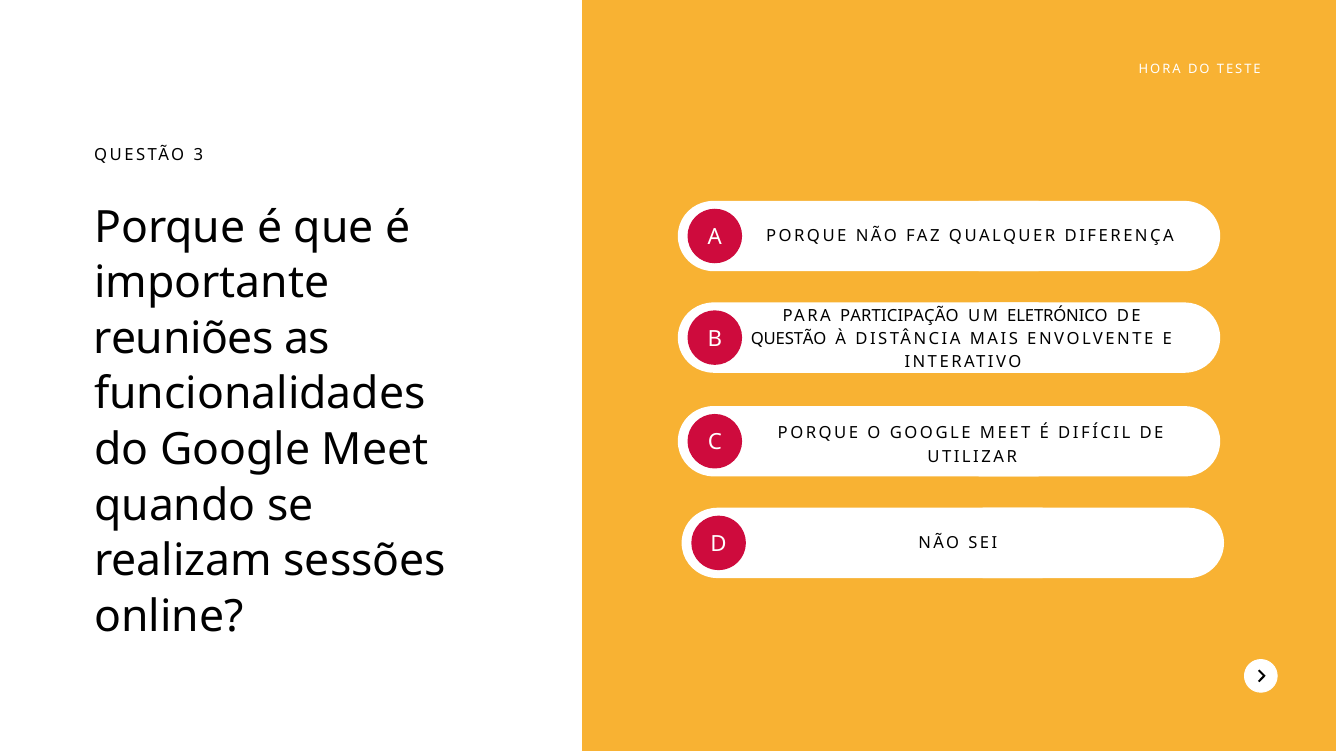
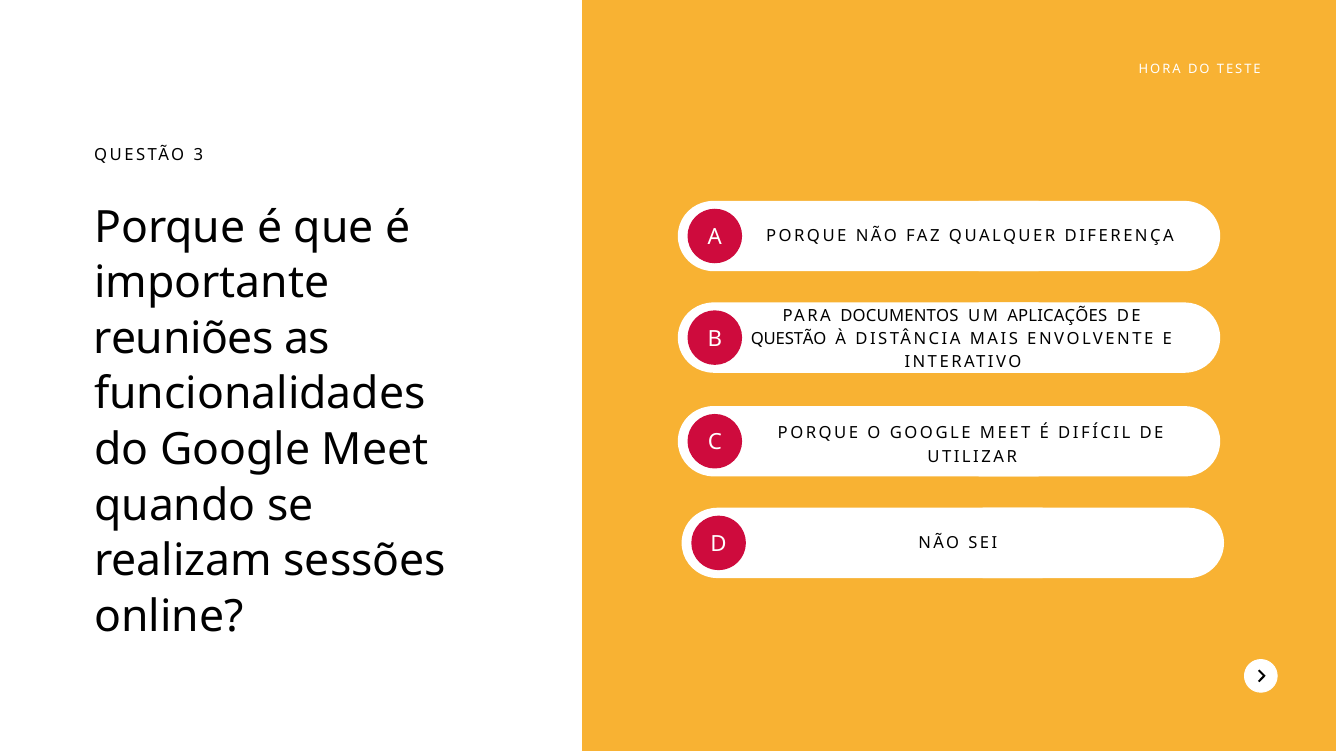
PARTICIPAÇÃO: PARTICIPAÇÃO -> DOCUMENTOS
ELETRÓNICO: ELETRÓNICO -> APLICAÇÕES
